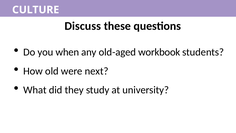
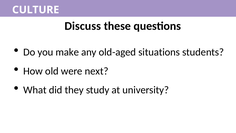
when: when -> make
workbook: workbook -> situations
